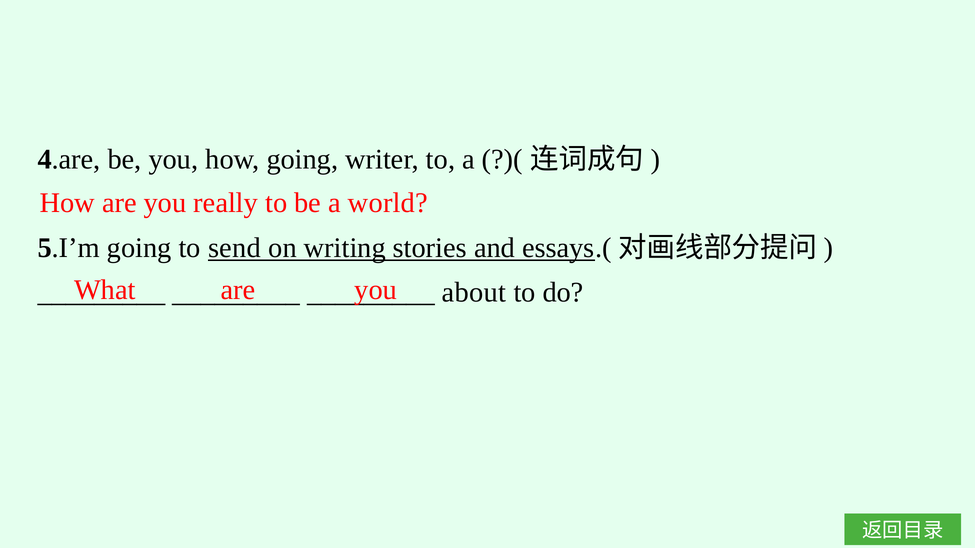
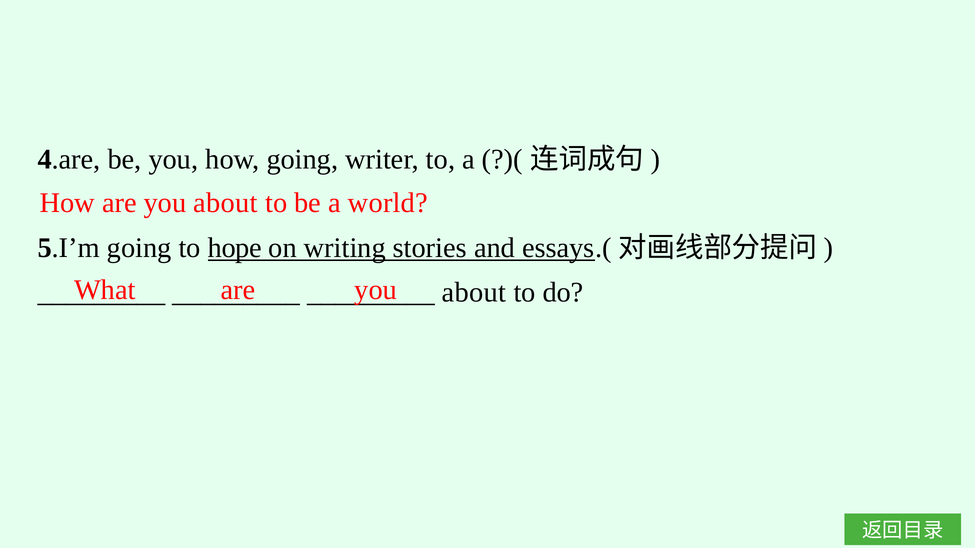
you really: really -> about
send: send -> hope
